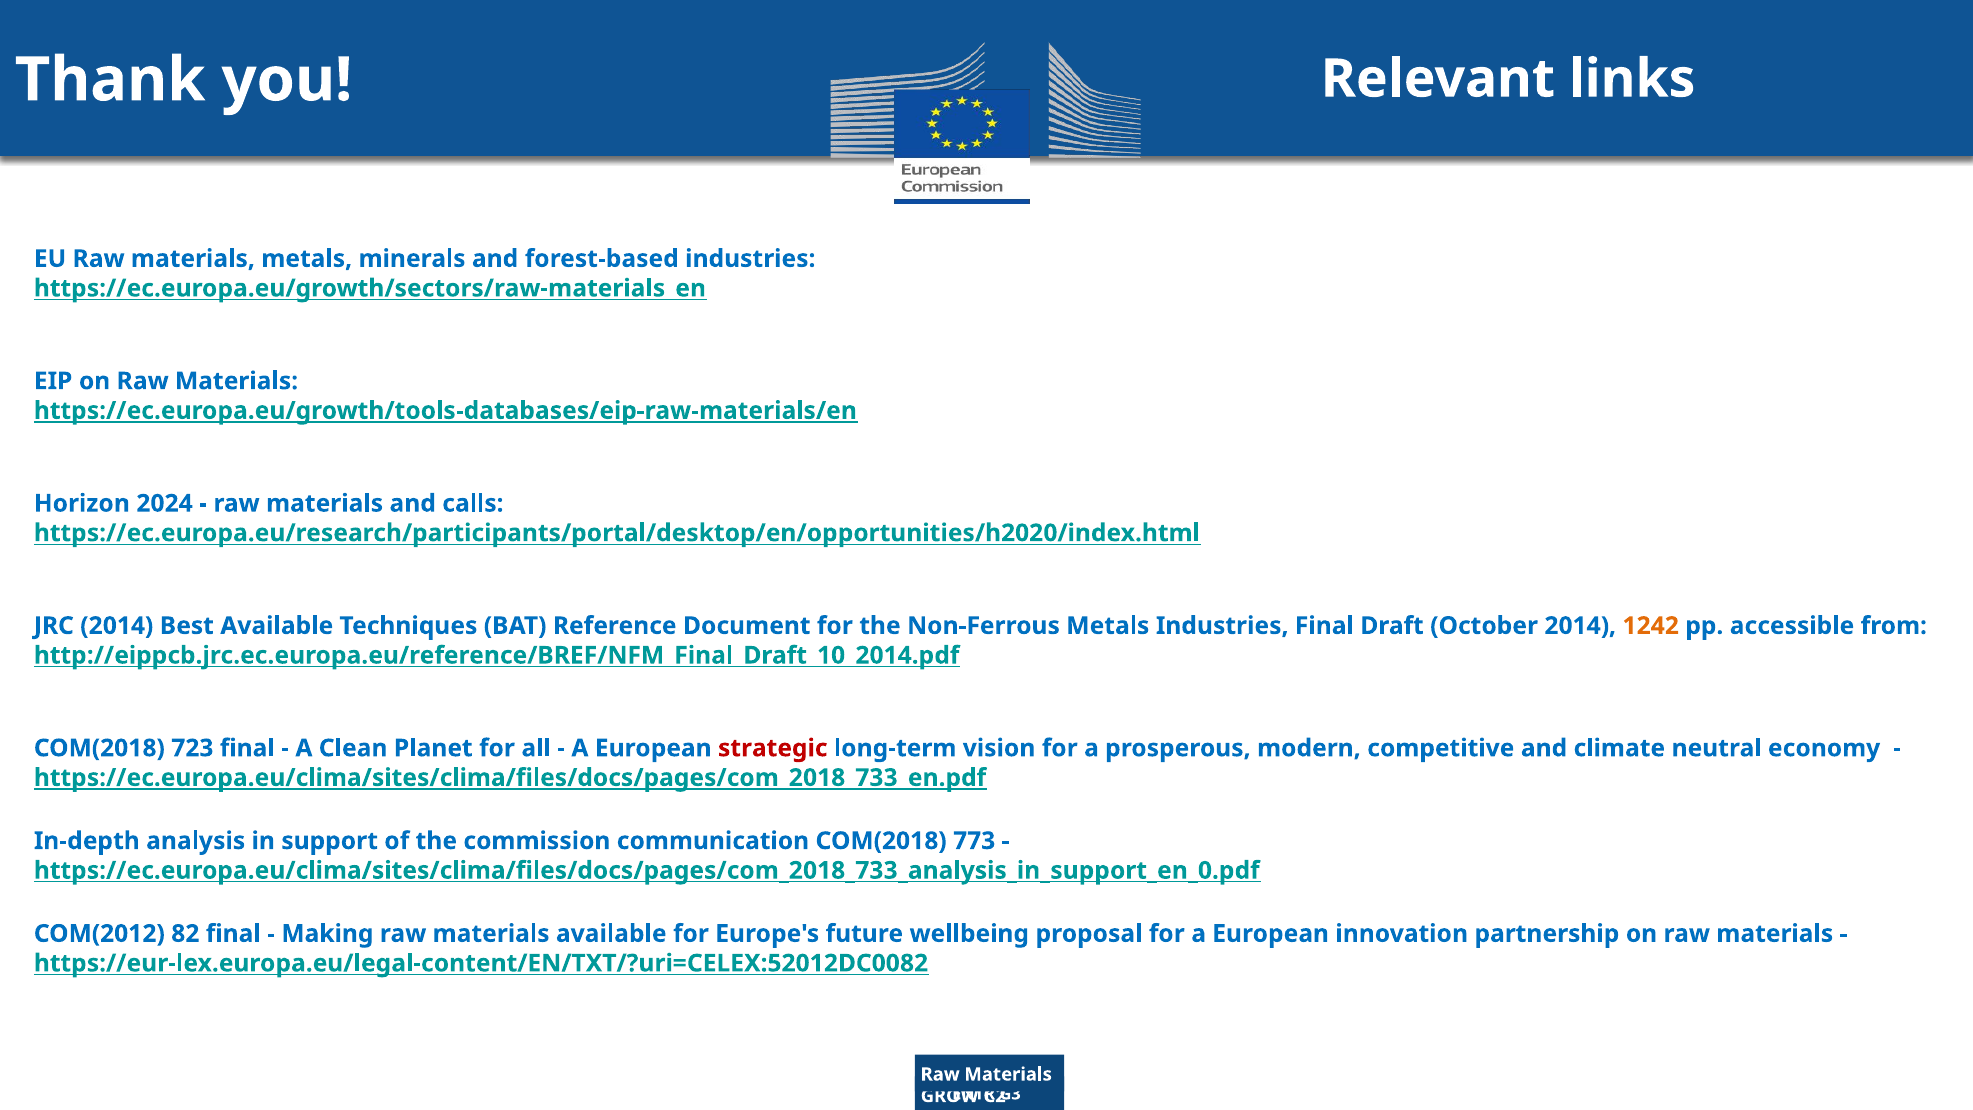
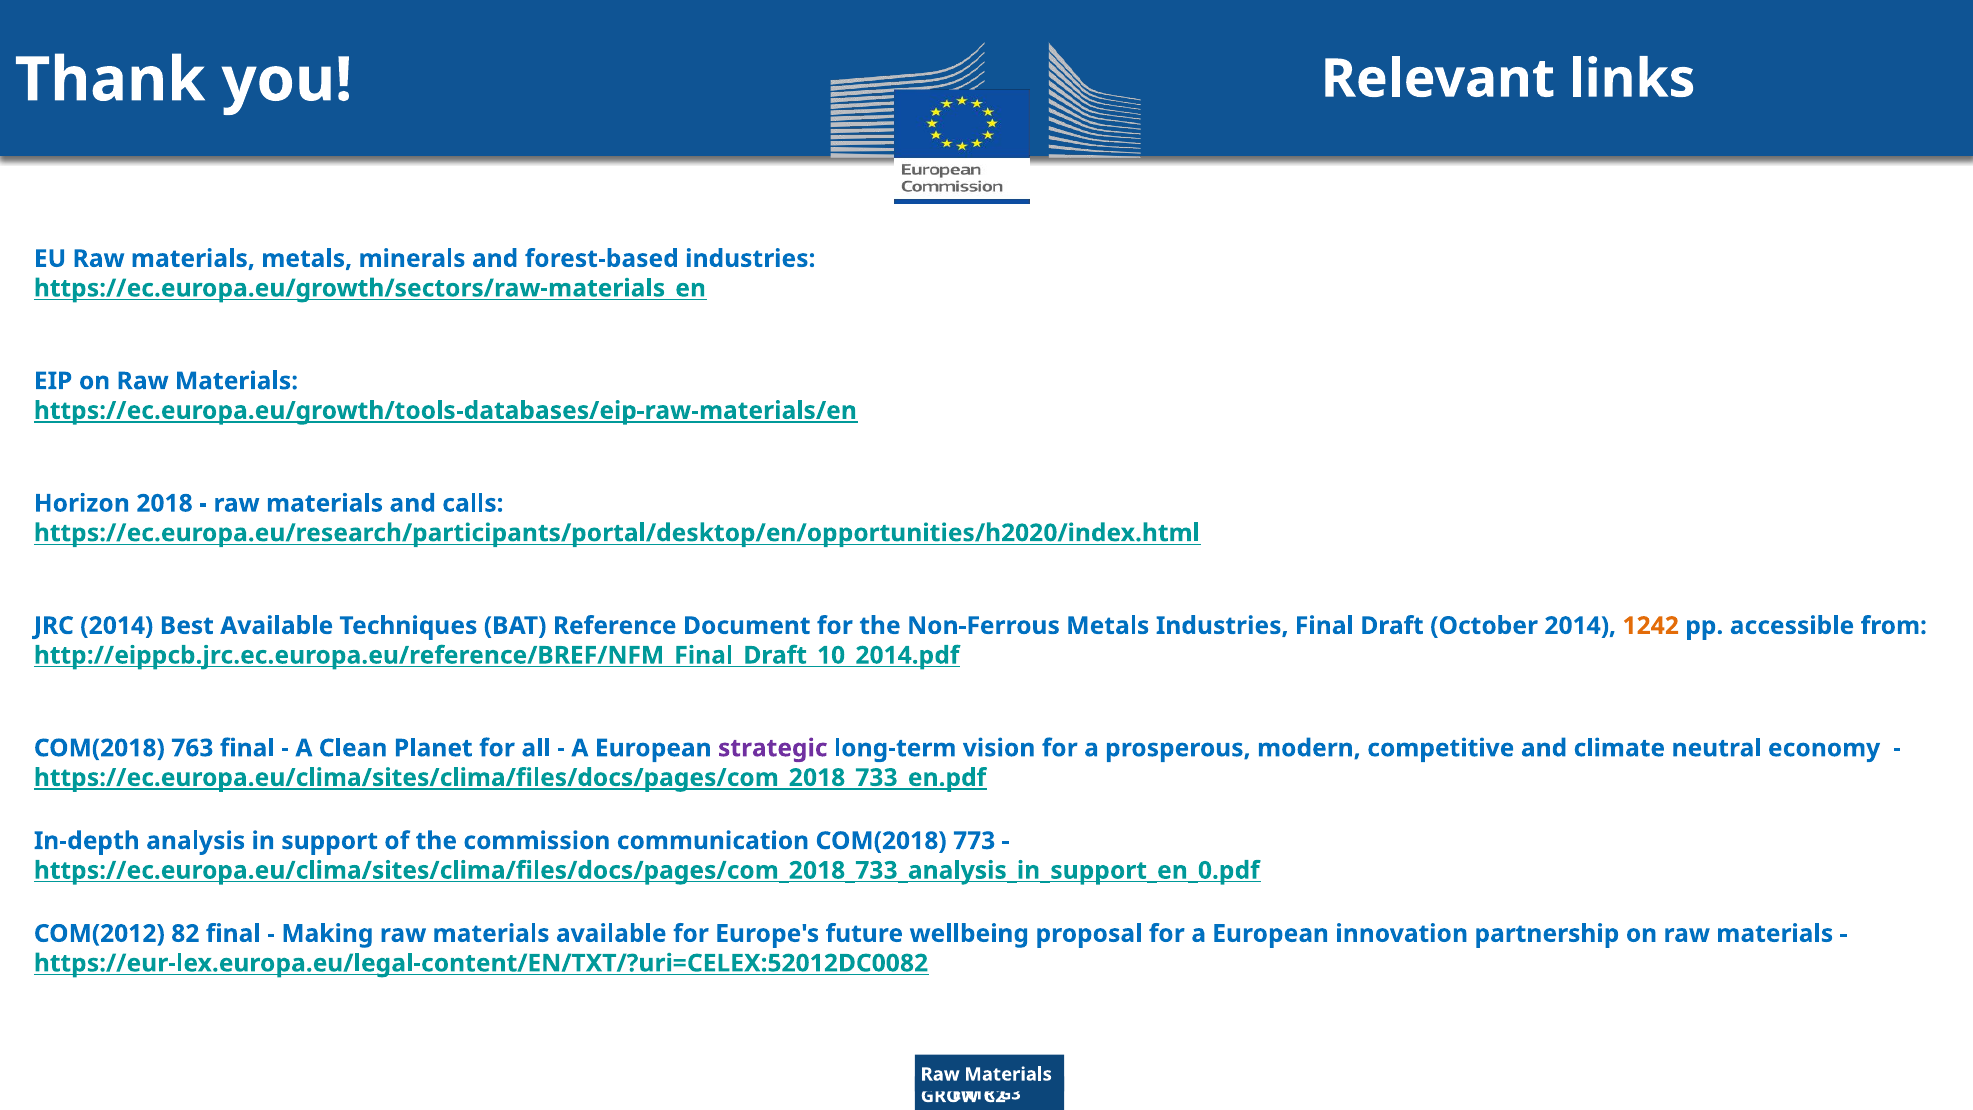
2024: 2024 -> 2018
723: 723 -> 763
strategic colour: red -> purple
